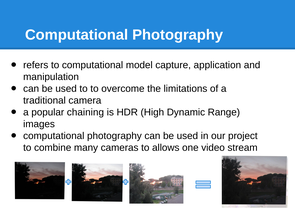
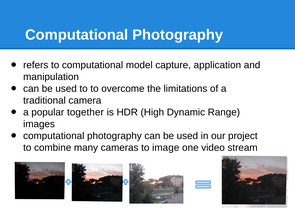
chaining: chaining -> together
allows: allows -> image
